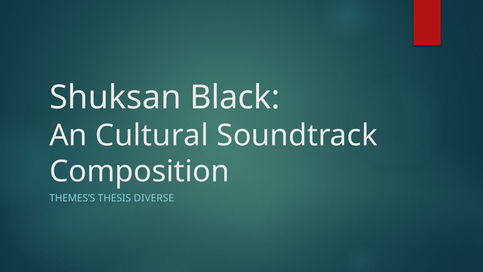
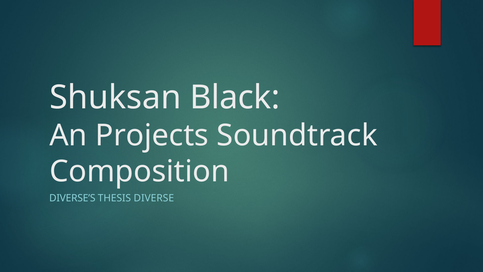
Cultural: Cultural -> Projects
THEMES’S: THEMES’S -> DIVERSE’S
